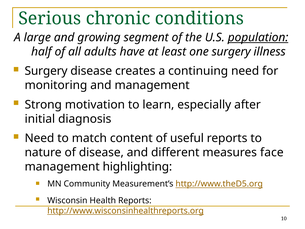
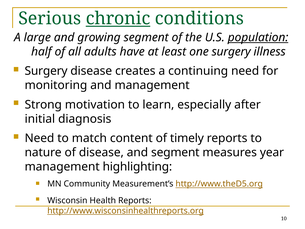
chronic underline: none -> present
useful: useful -> timely
and different: different -> segment
face: face -> year
